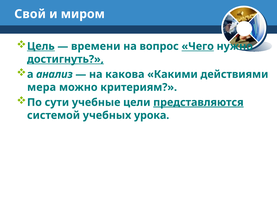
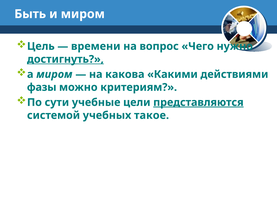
Свой: Свой -> Быть
Цель underline: present -> none
Чего underline: present -> none
а анализ: анализ -> миром
мера: мера -> фазы
урока: урока -> такое
